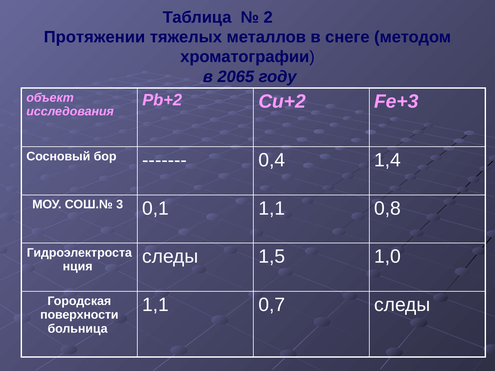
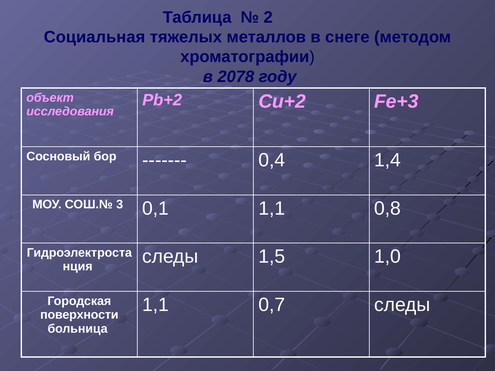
Протяжении: Протяжении -> Социальная
2065: 2065 -> 2078
